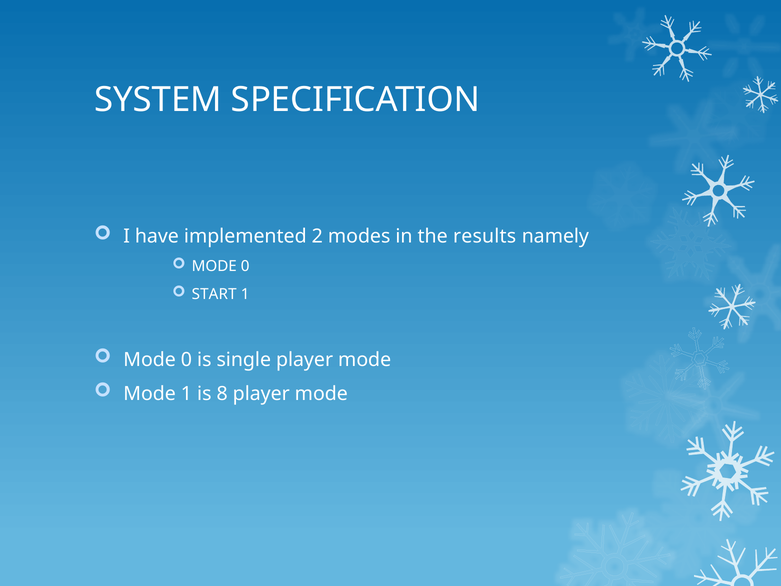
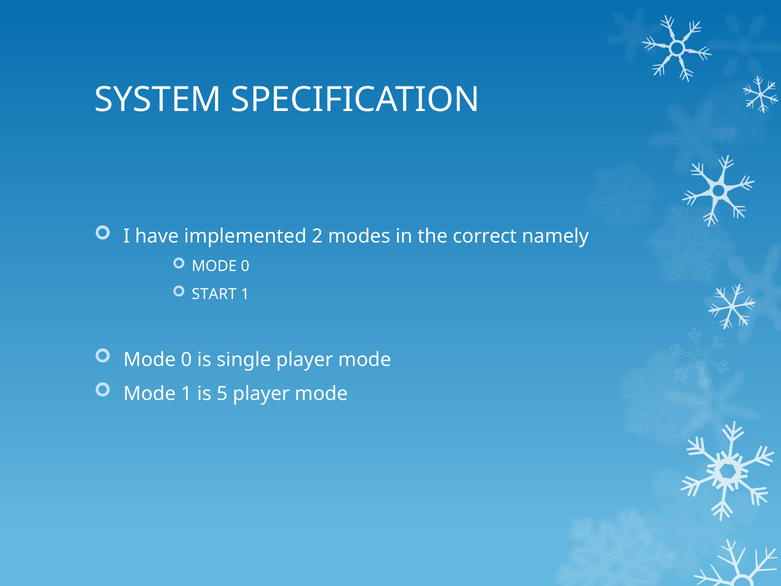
results: results -> correct
8: 8 -> 5
